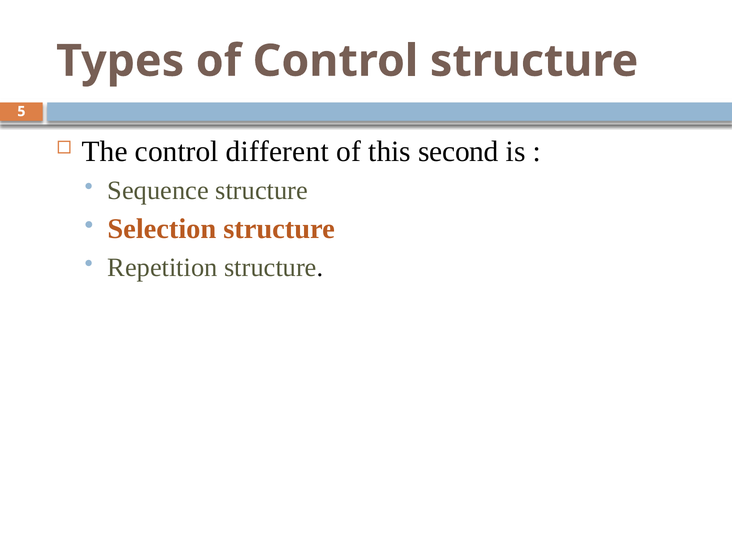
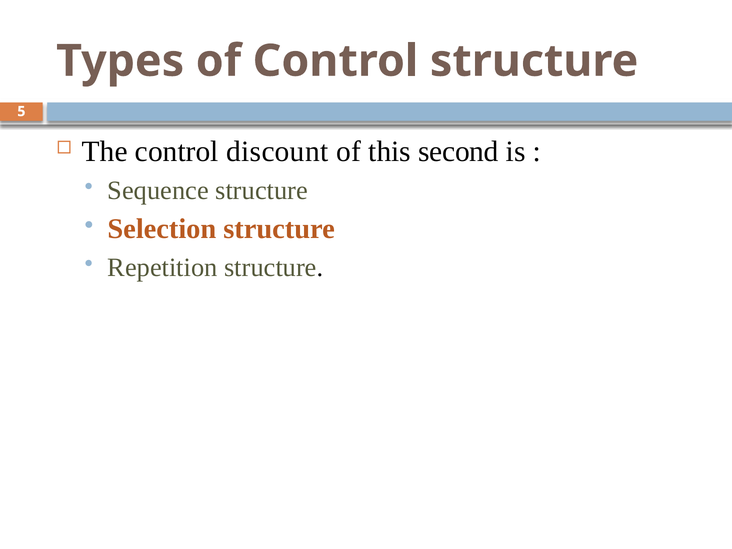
different: different -> discount
